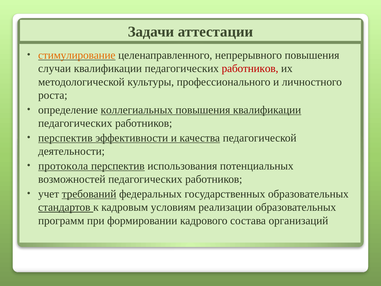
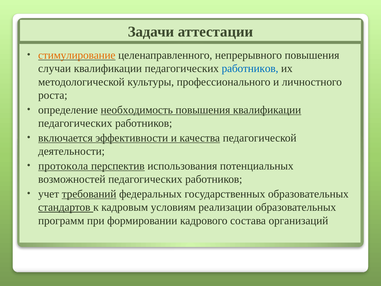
работников at (250, 68) colour: red -> blue
коллегиальных: коллегиальных -> необходимость
перспектив at (65, 138): перспектив -> включается
